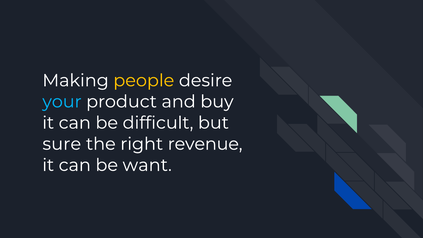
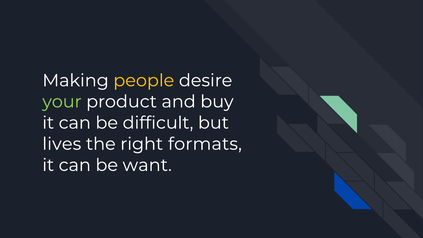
your colour: light blue -> light green
sure: sure -> lives
revenue: revenue -> formats
